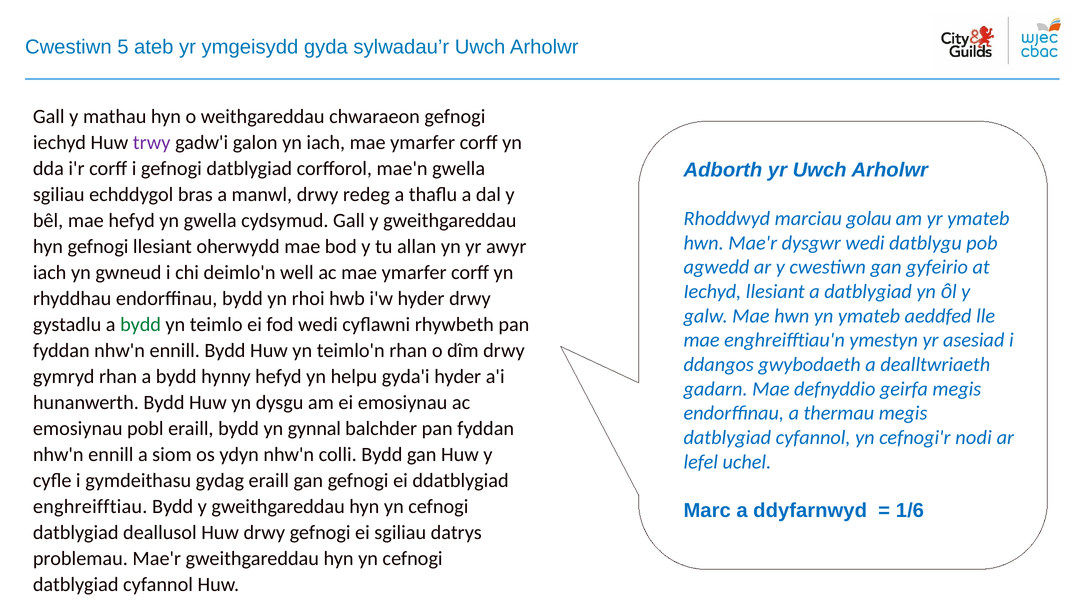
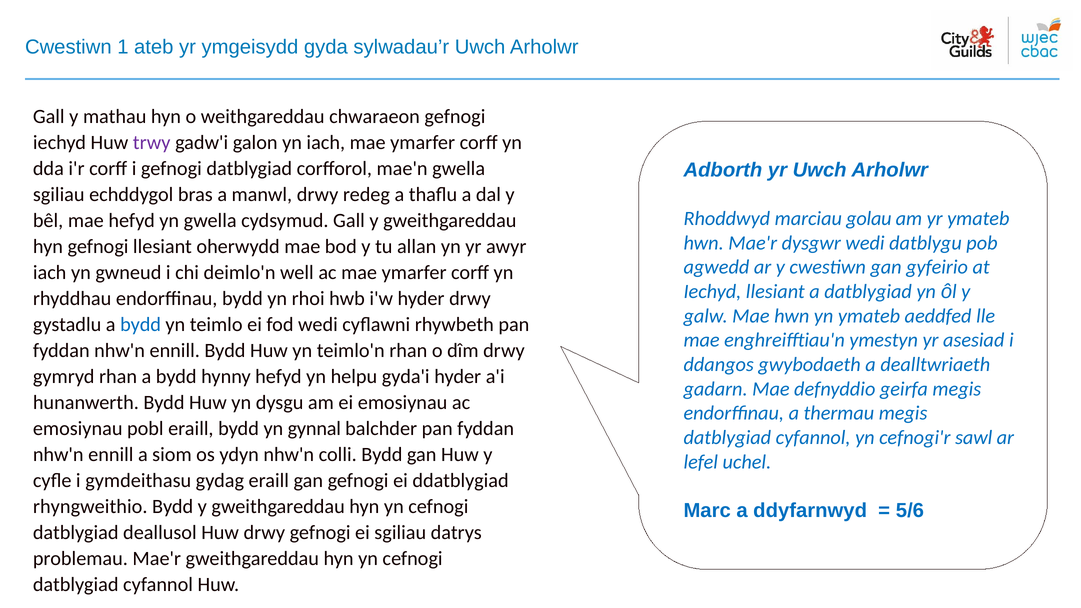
5: 5 -> 1
bydd at (141, 324) colour: green -> blue
nodi: nodi -> sawl
enghreifftiau: enghreifftiau -> rhyngweithio
1/6: 1/6 -> 5/6
